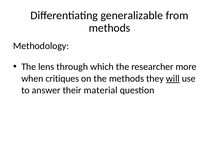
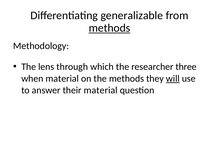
methods at (109, 28) underline: none -> present
more: more -> three
when critiques: critiques -> material
